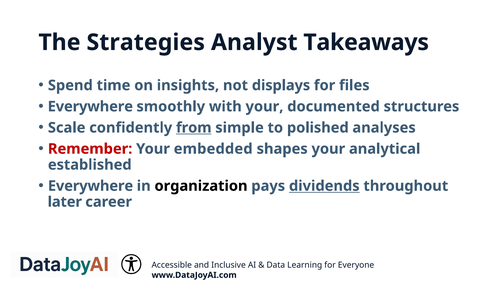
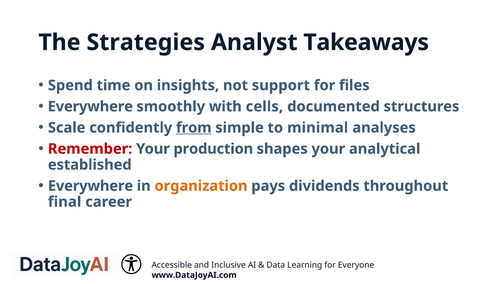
displays: displays -> support
with your: your -> cells
polished: polished -> minimal
embedded: embedded -> production
organization colour: black -> orange
dividends underline: present -> none
later: later -> final
